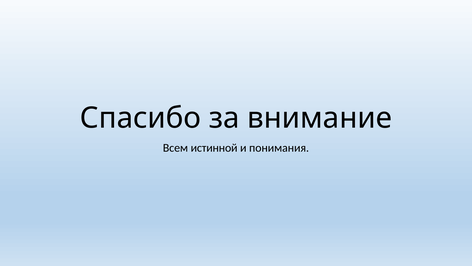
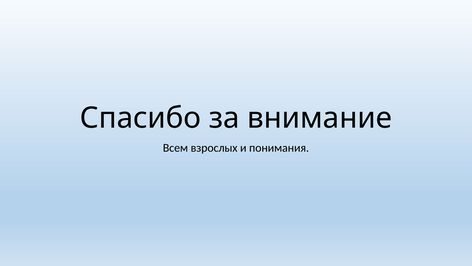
истинной: истинной -> взрослых
